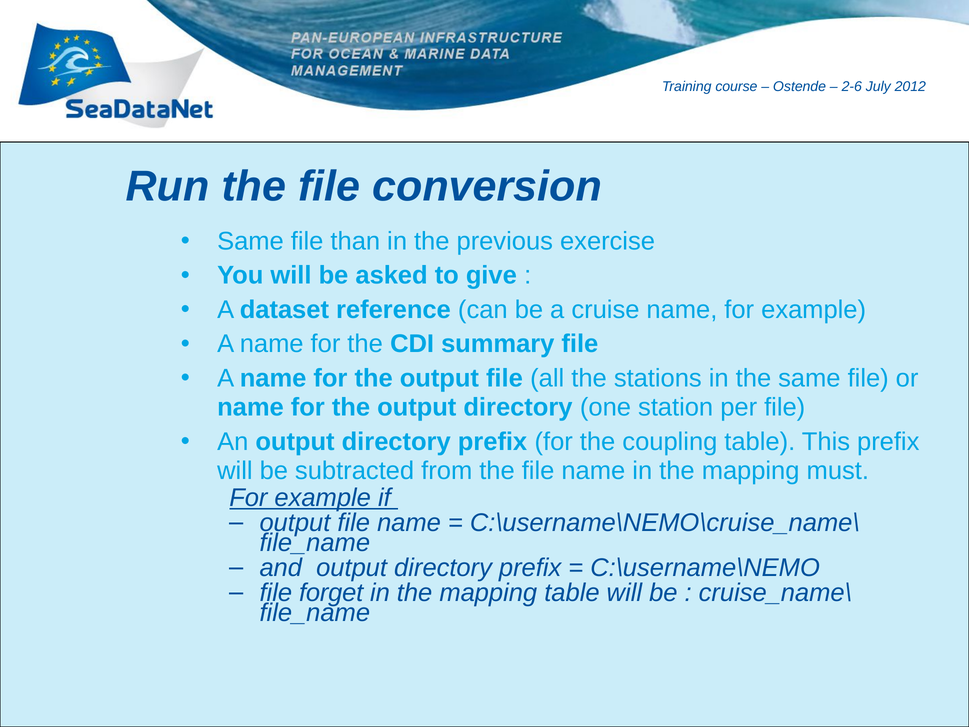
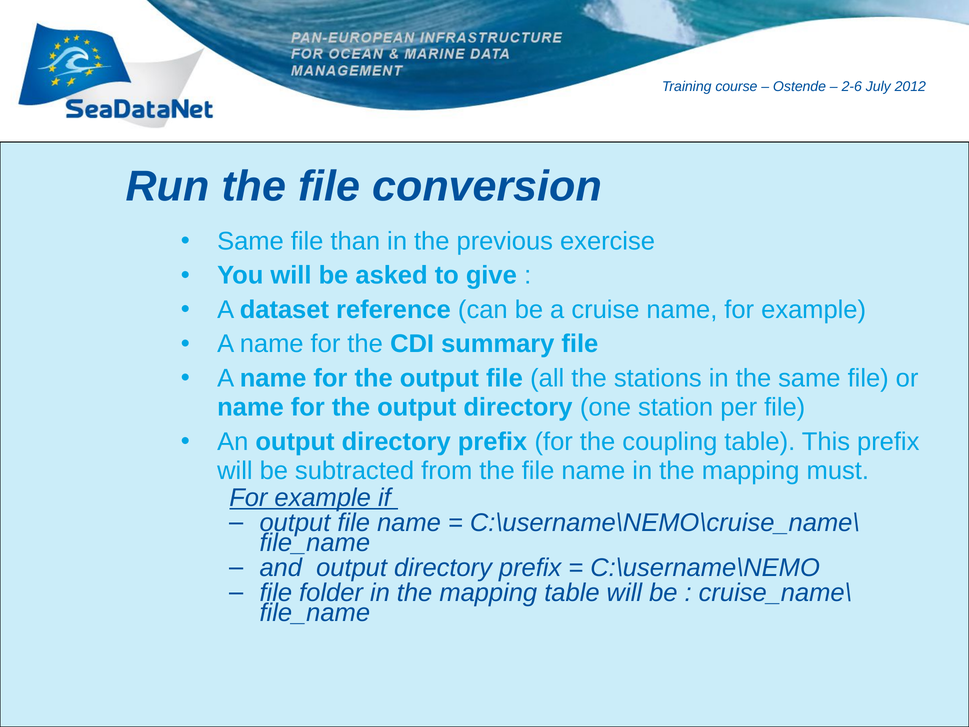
forget: forget -> folder
